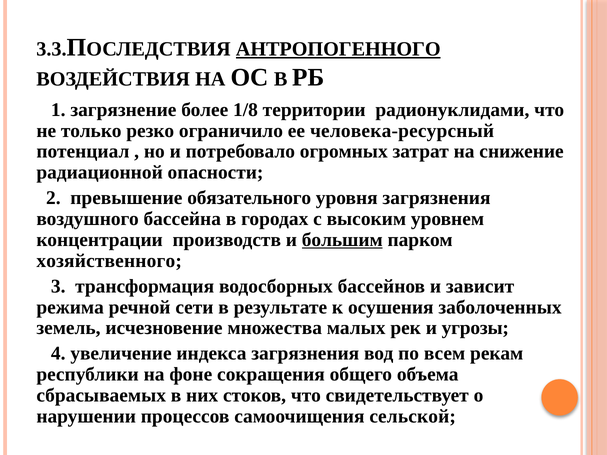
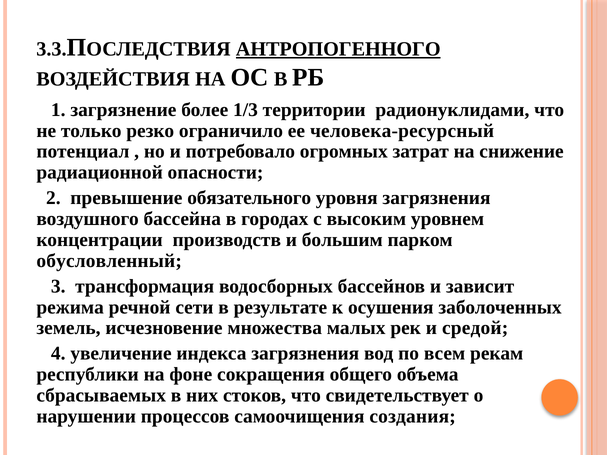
1/8: 1/8 -> 1/3
большим underline: present -> none
хозяйственного: хозяйственного -> обусловленный
угрозы: угрозы -> средой
сельской: сельской -> создания
